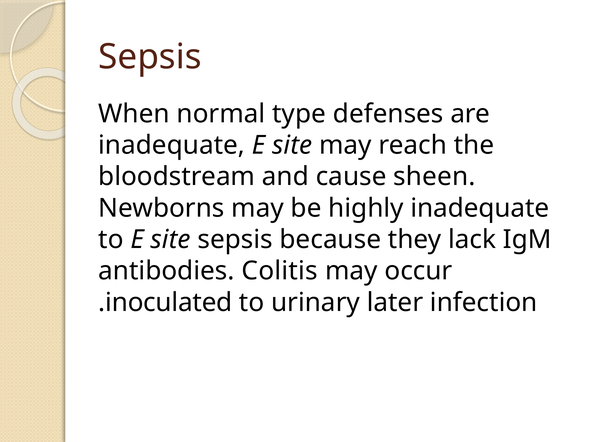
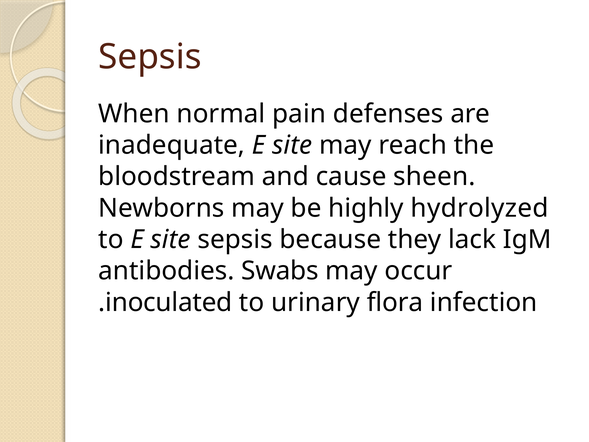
type: type -> pain
highly inadequate: inadequate -> hydrolyzed
Colitis: Colitis -> Swabs
later: later -> flora
